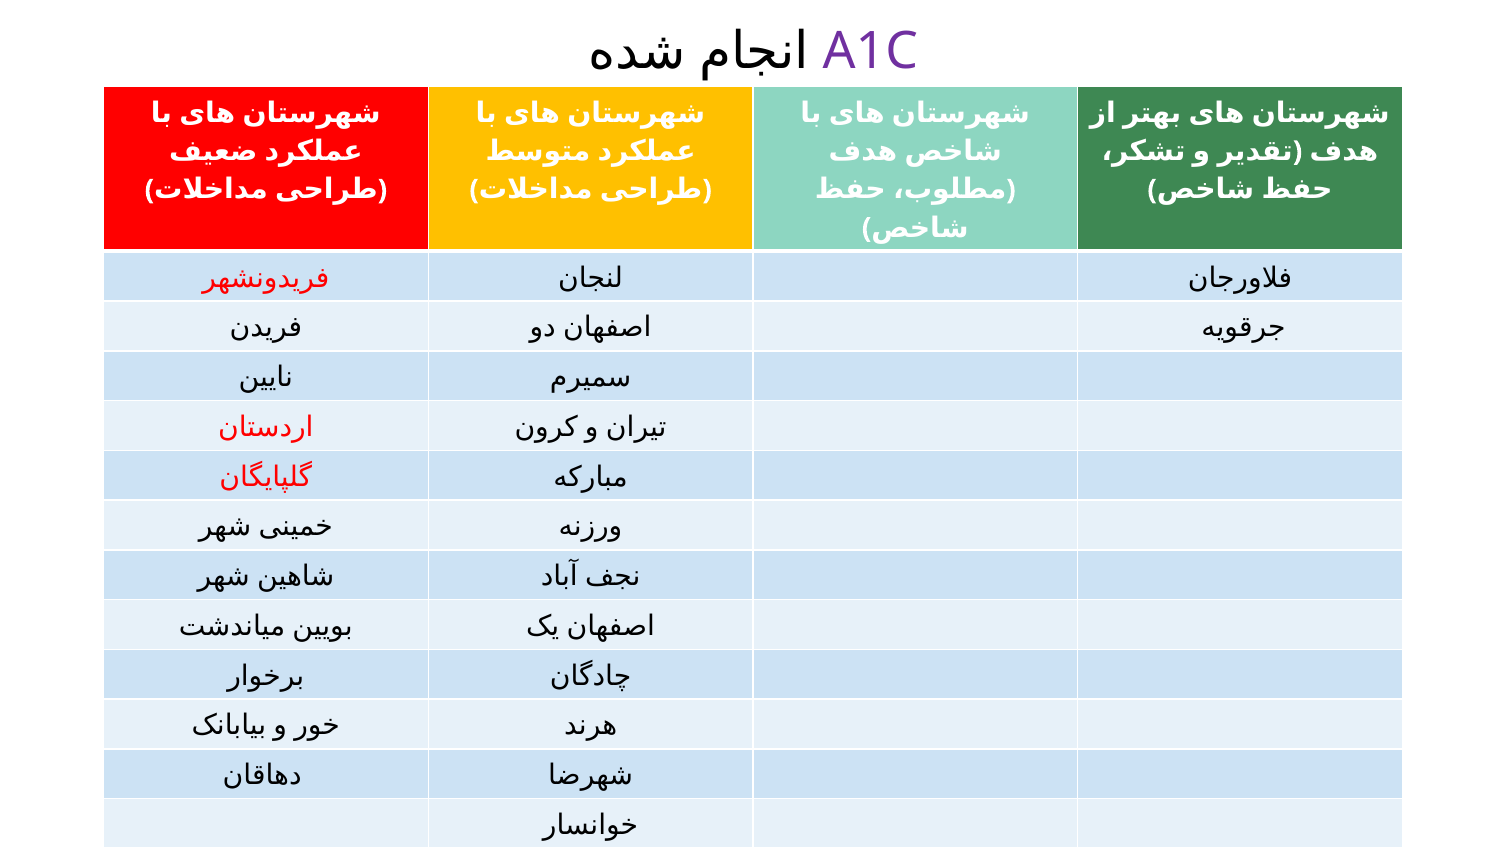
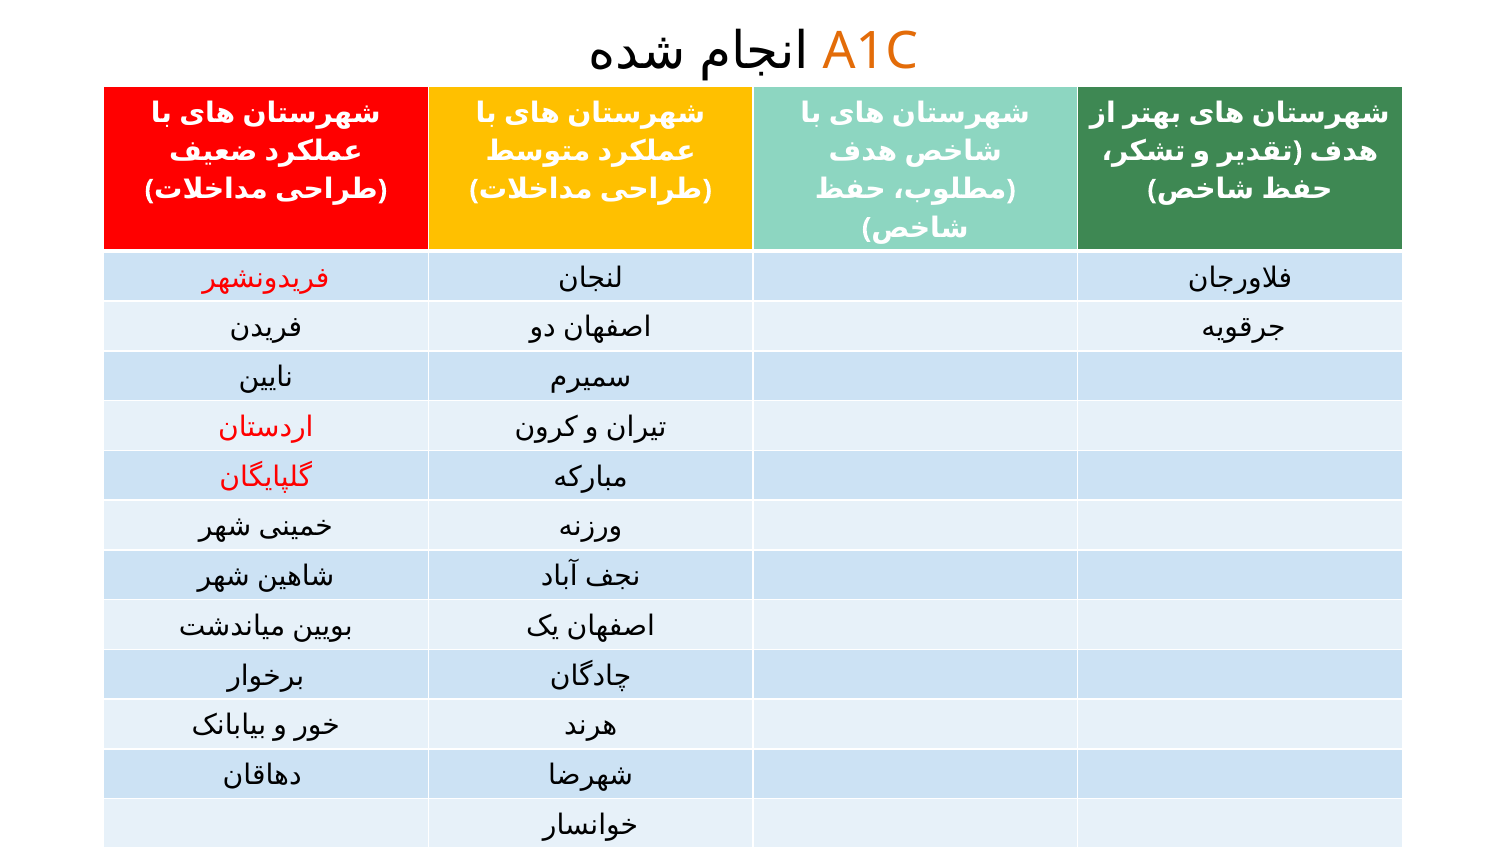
A1C colour: purple -> orange
